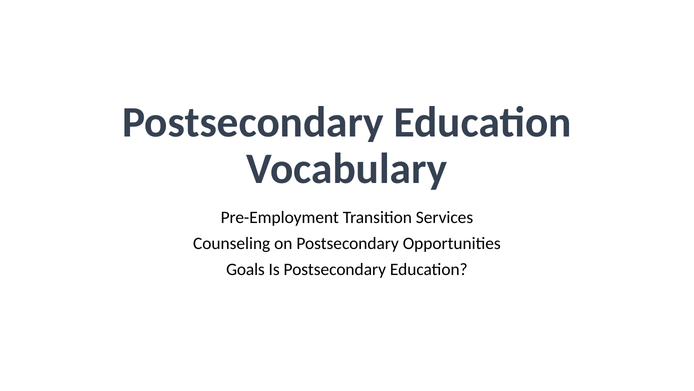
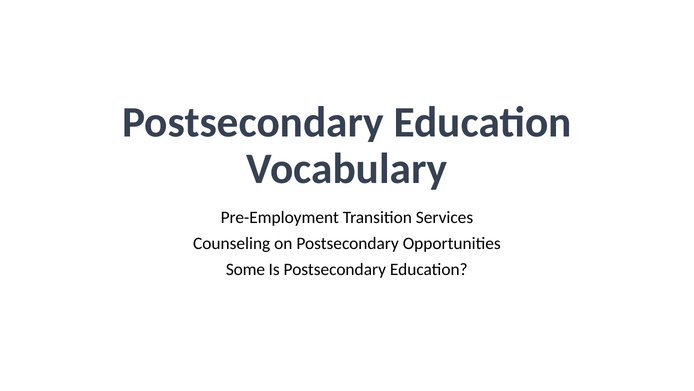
Goals: Goals -> Some
